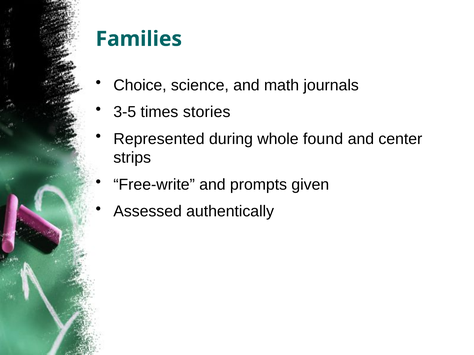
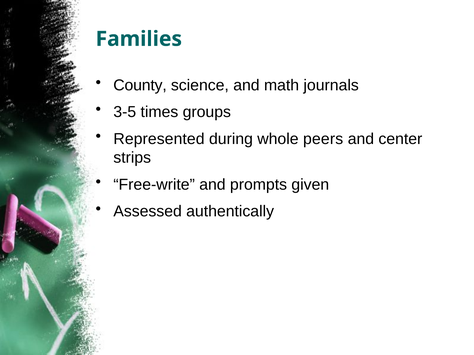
Choice: Choice -> County
stories: stories -> groups
found: found -> peers
